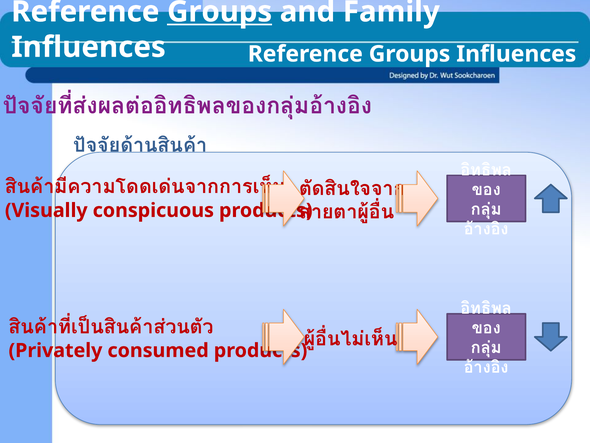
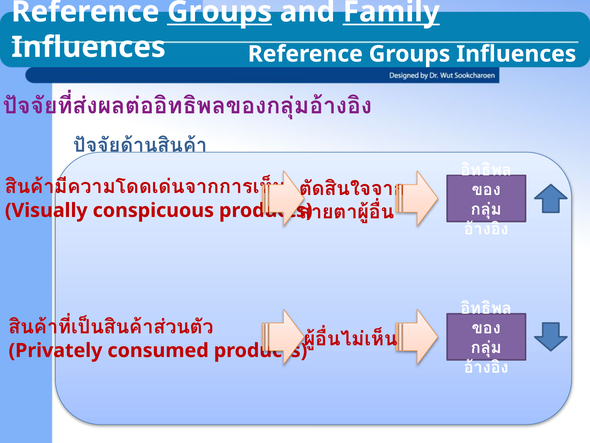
Family underline: none -> present
